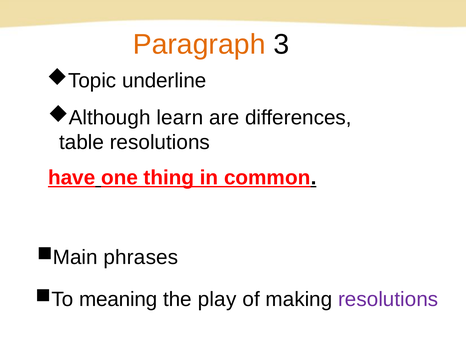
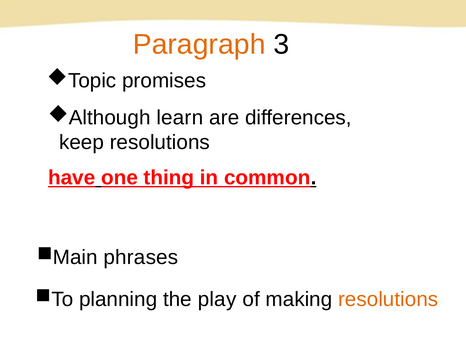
underline: underline -> promises
table: table -> keep
meaning: meaning -> planning
resolutions at (388, 300) colour: purple -> orange
